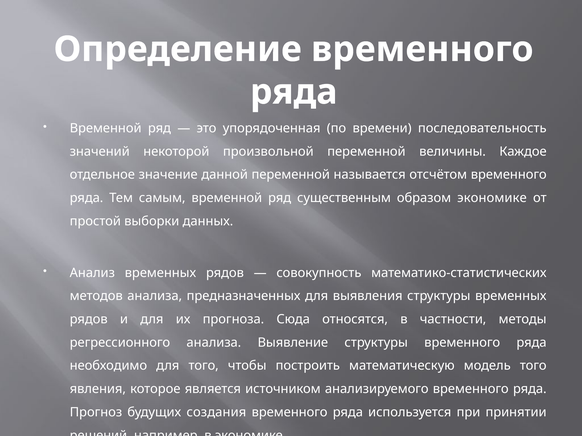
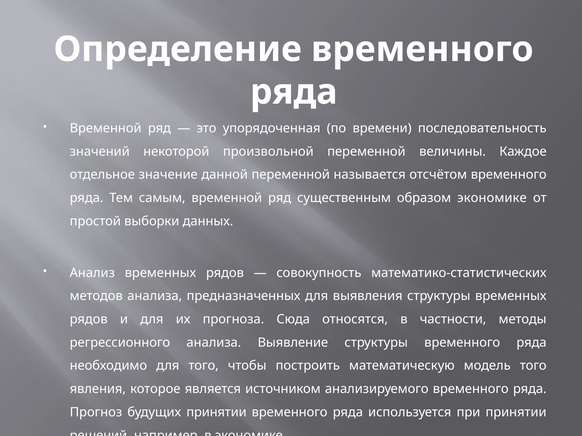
будущих создания: создания -> принятии
